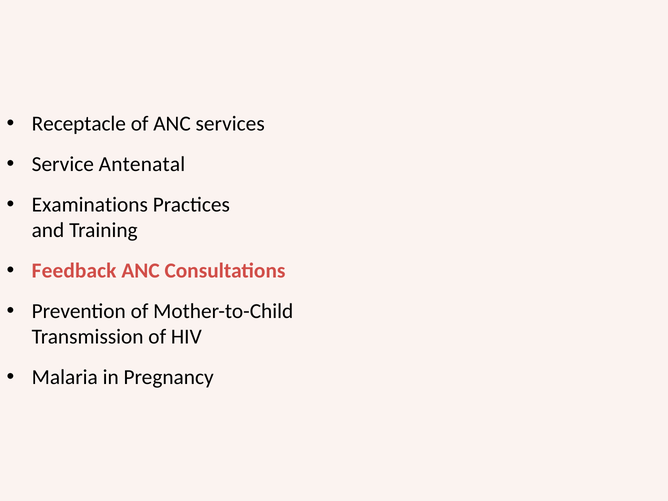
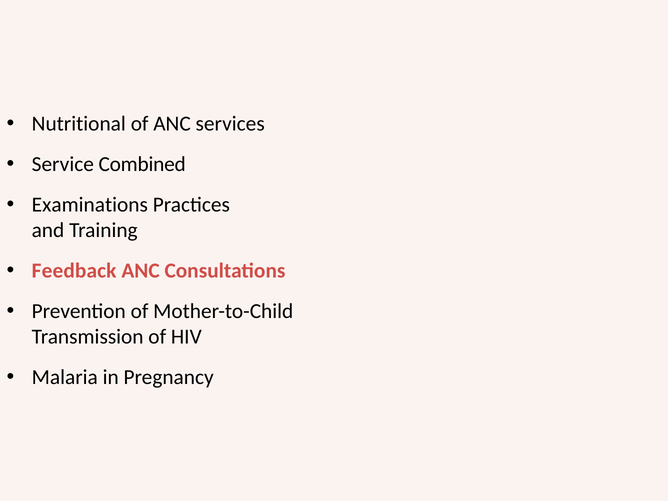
Receptacle: Receptacle -> Nutritional
Antenatal: Antenatal -> Combined
